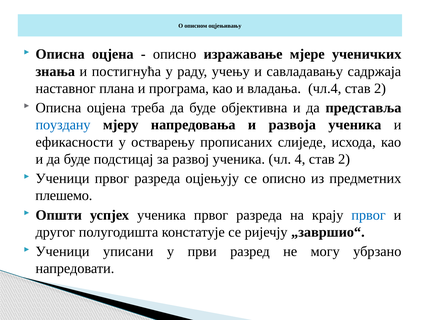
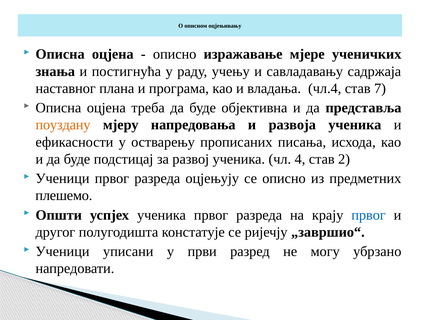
чл.4 став 2: 2 -> 7
поуздану colour: blue -> orange
слиједе: слиједе -> писања
